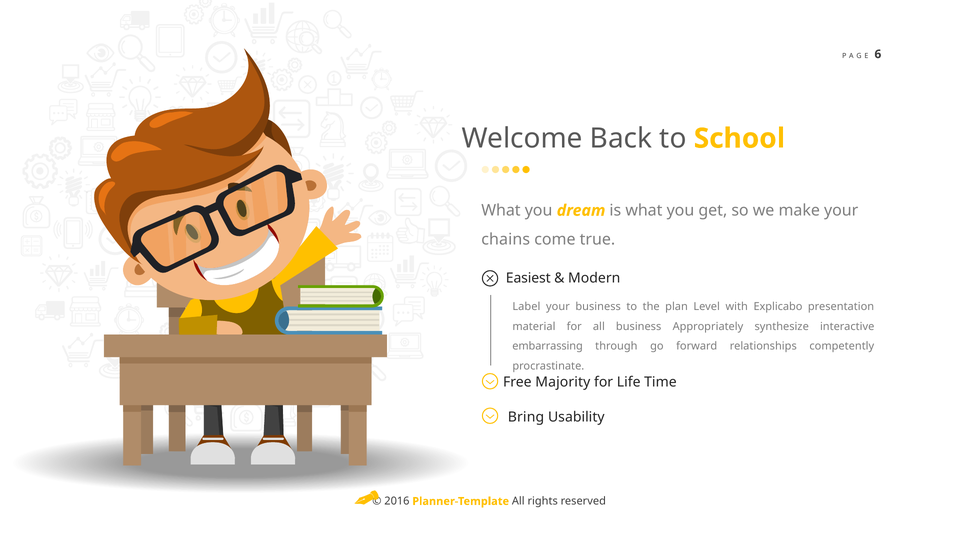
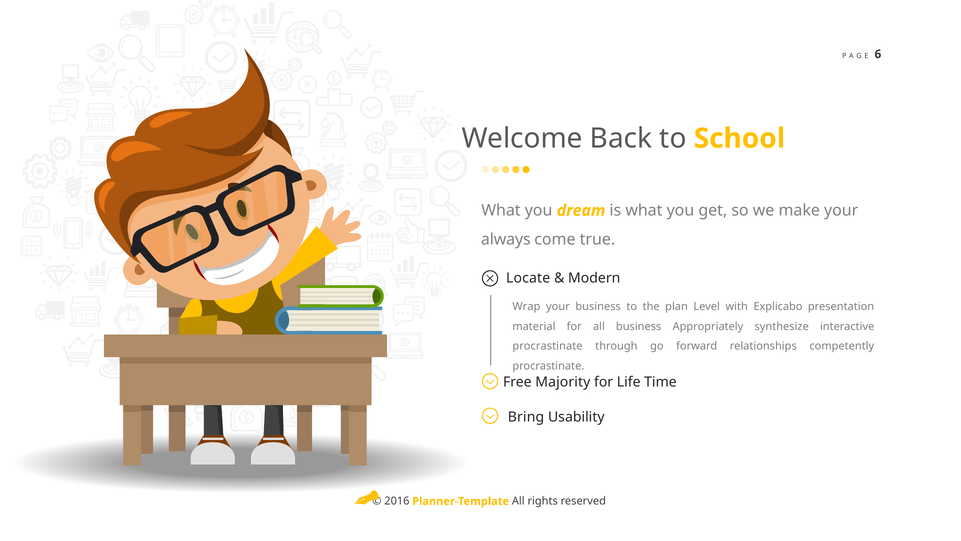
chains: chains -> always
Easiest: Easiest -> Locate
Label: Label -> Wrap
embarrassing at (548, 346): embarrassing -> procrastinate
